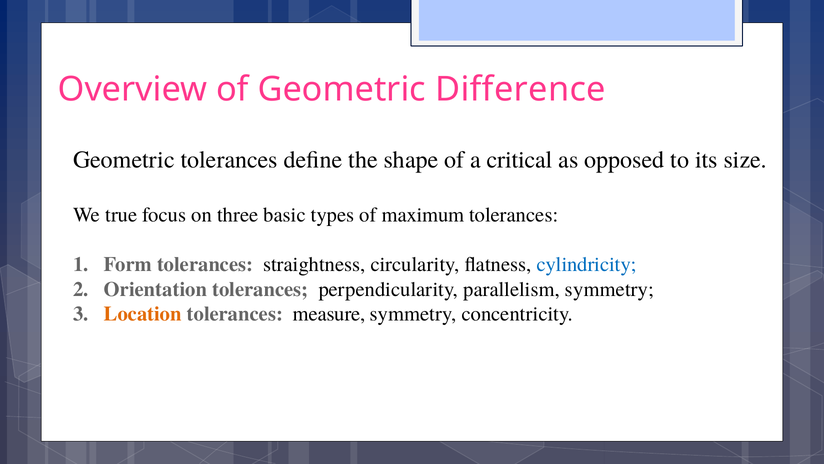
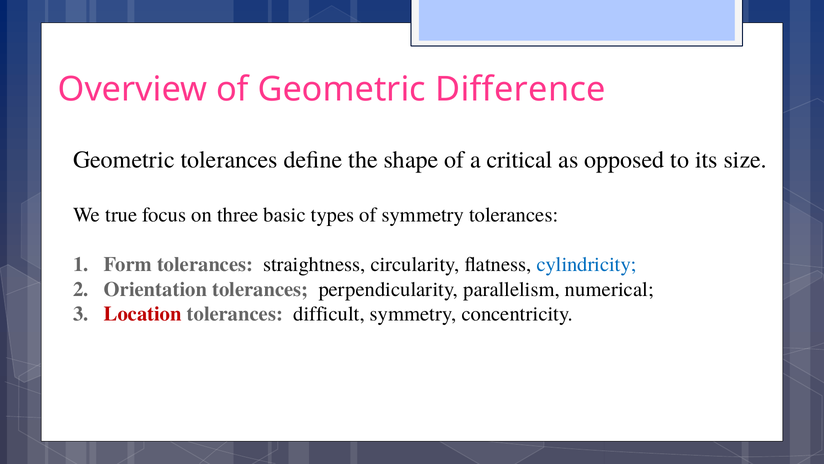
of maximum: maximum -> symmetry
parallelism symmetry: symmetry -> numerical
Location colour: orange -> red
measure: measure -> difficult
